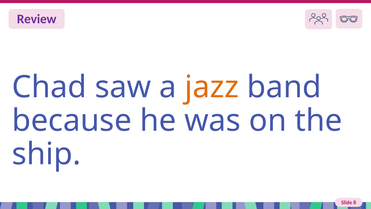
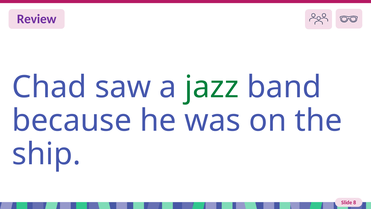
jazz colour: orange -> green
